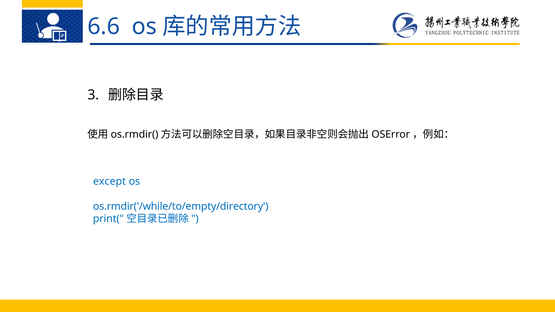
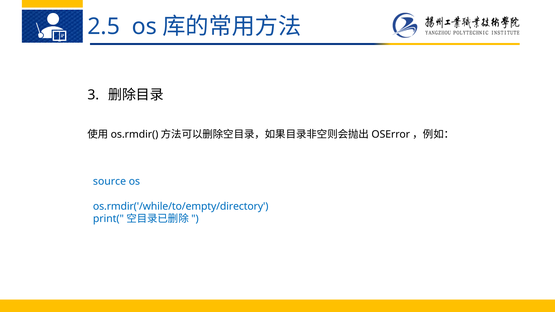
6.6: 6.6 -> 2.5
except: except -> source
